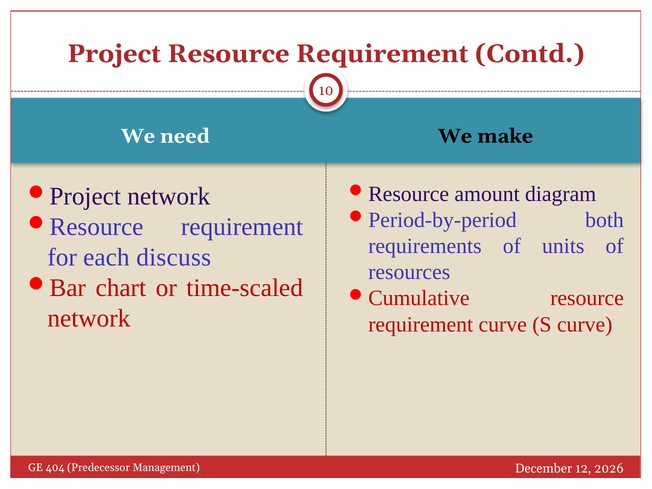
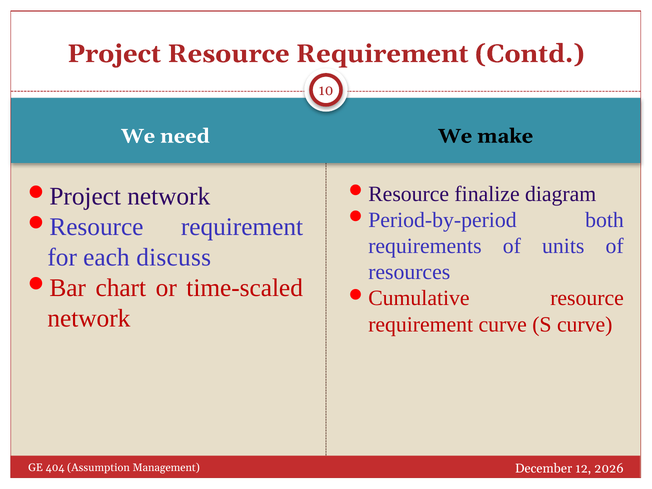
amount: amount -> finalize
Predecessor: Predecessor -> Assumption
